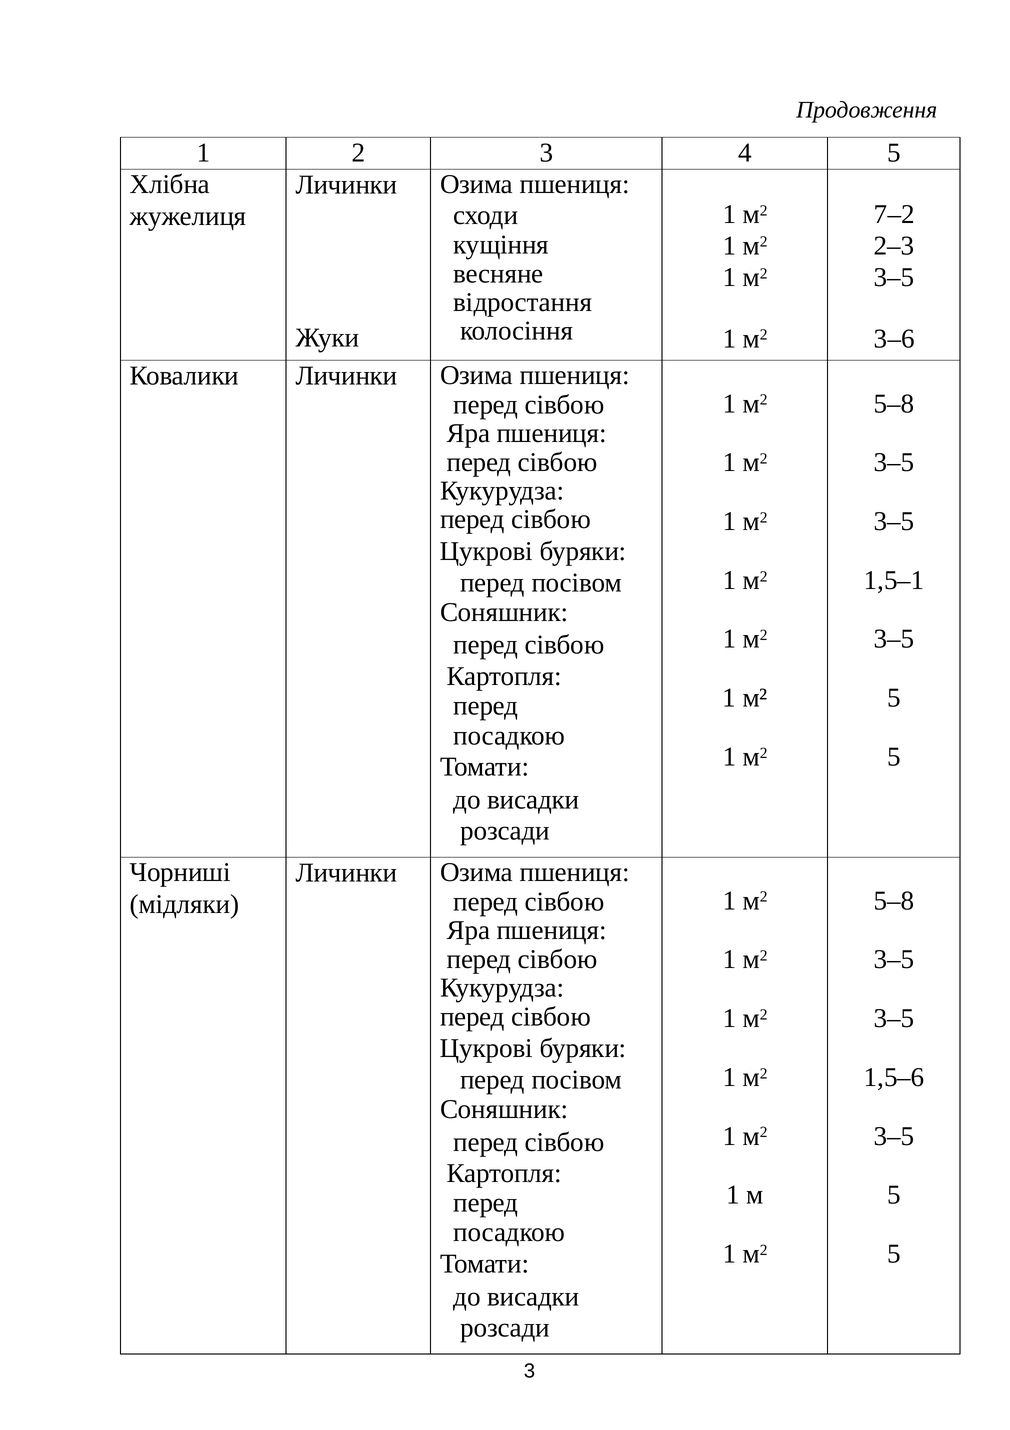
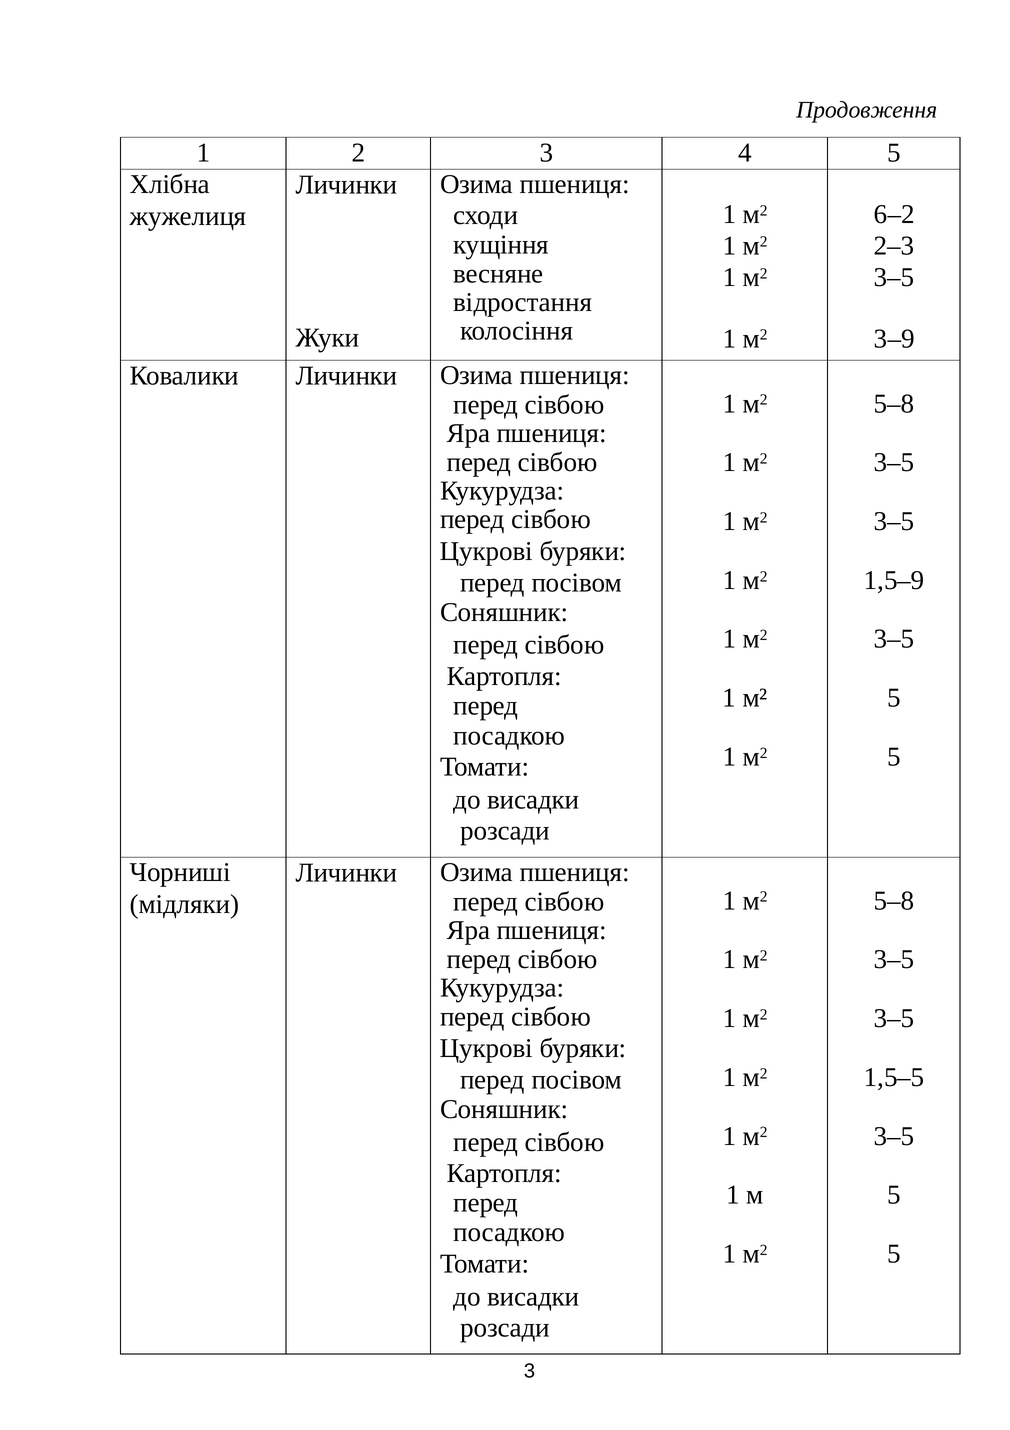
7–2: 7–2 -> 6–2
3–6: 3–6 -> 3–9
1,5–1: 1,5–1 -> 1,5–9
1,5–6: 1,5–6 -> 1,5–5
